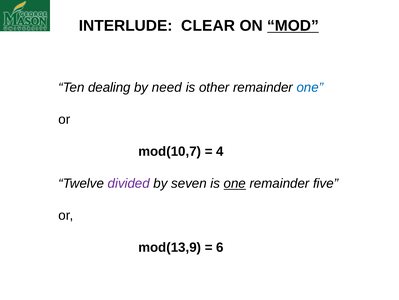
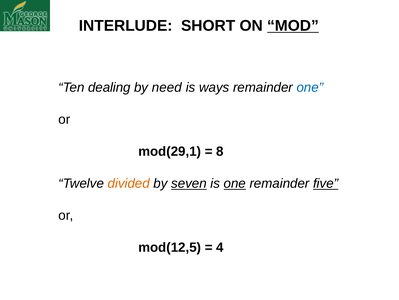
CLEAR: CLEAR -> SHORT
other: other -> ways
mod(10,7: mod(10,7 -> mod(29,1
4: 4 -> 8
divided colour: purple -> orange
seven underline: none -> present
five underline: none -> present
mod(13,9: mod(13,9 -> mod(12,5
6: 6 -> 4
